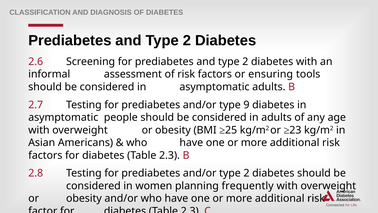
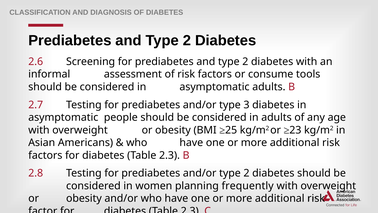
ensuring: ensuring -> consume
9: 9 -> 3
